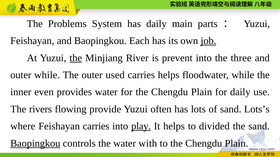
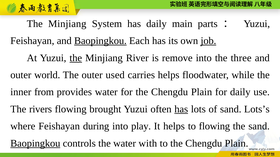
Problems at (67, 24): Problems -> Minjiang
Baopingkou at (100, 41) underline: none -> present
prevent: prevent -> remove
outer while: while -> world
even: even -> from
provide: provide -> brought
has at (181, 109) underline: none -> present
Feishayan carries: carries -> during
play underline: present -> none
to divided: divided -> flowing
